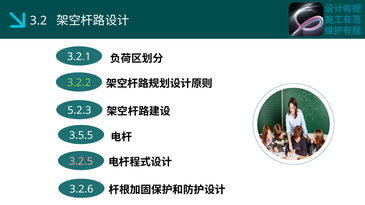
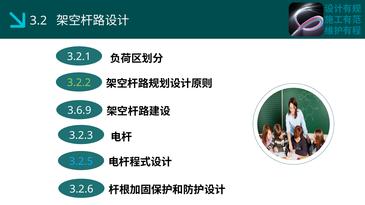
5.2.3: 5.2.3 -> 3.6.9
3.5.5: 3.5.5 -> 3.2.3
3.2.5 colour: pink -> light blue
